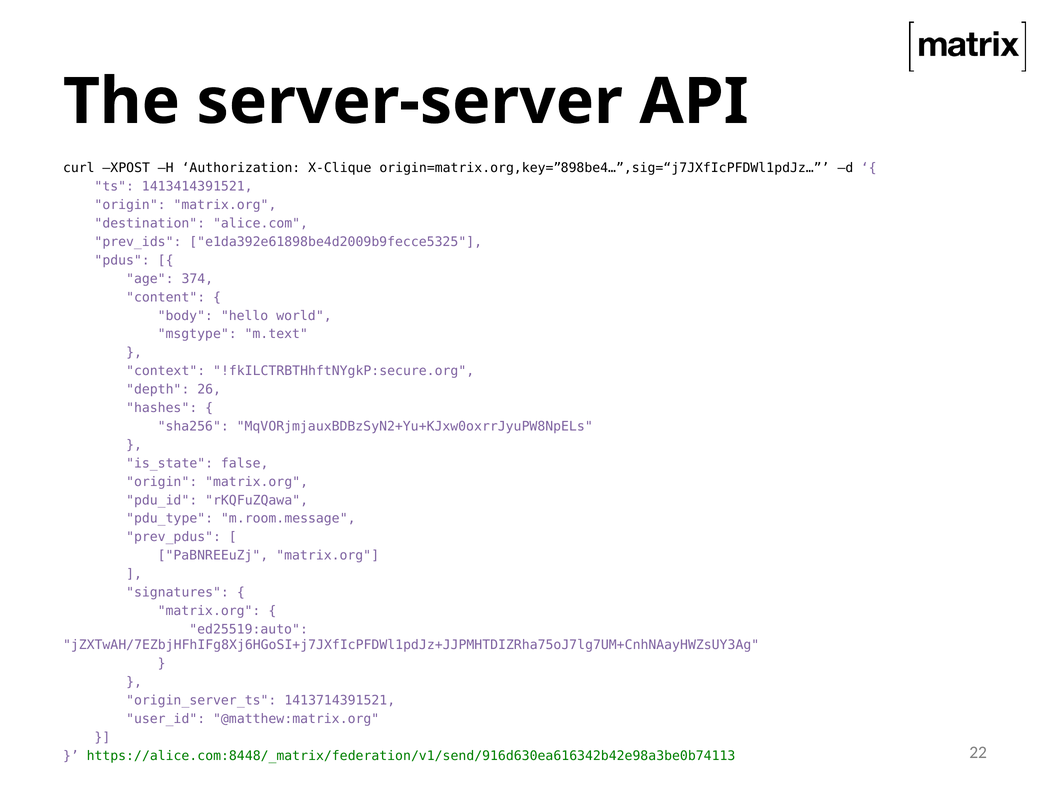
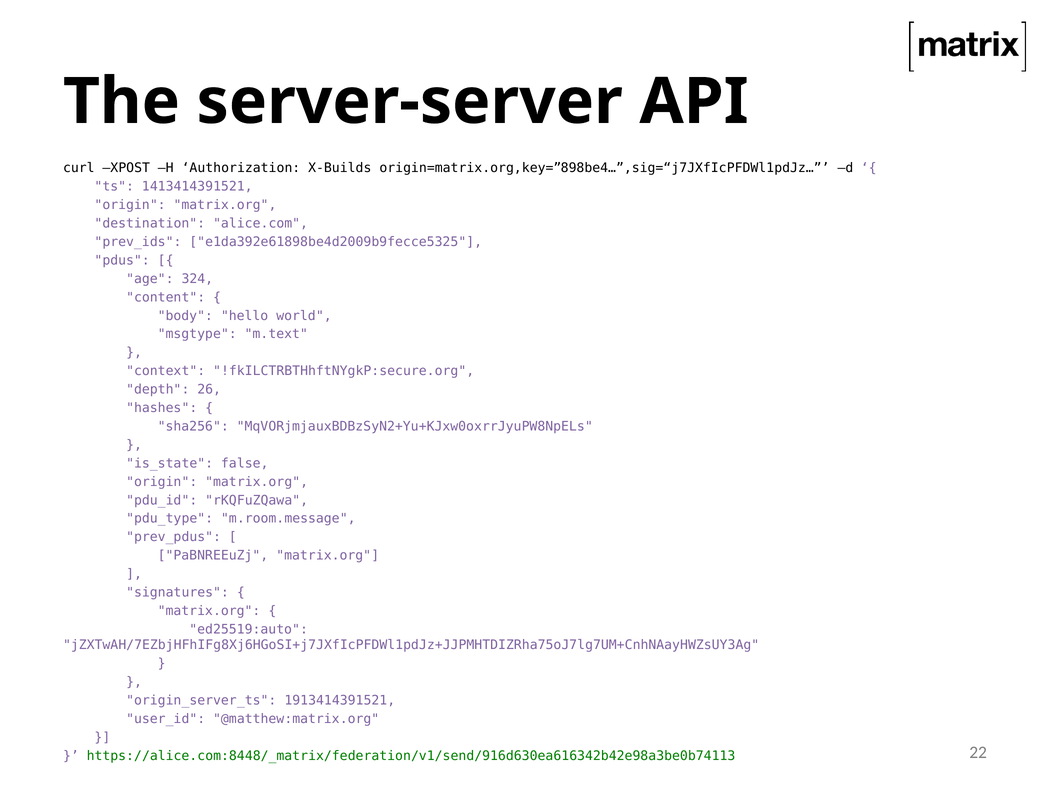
X-Clique: X-Clique -> X-Builds
374: 374 -> 324
1413714391521: 1413714391521 -> 1913414391521
